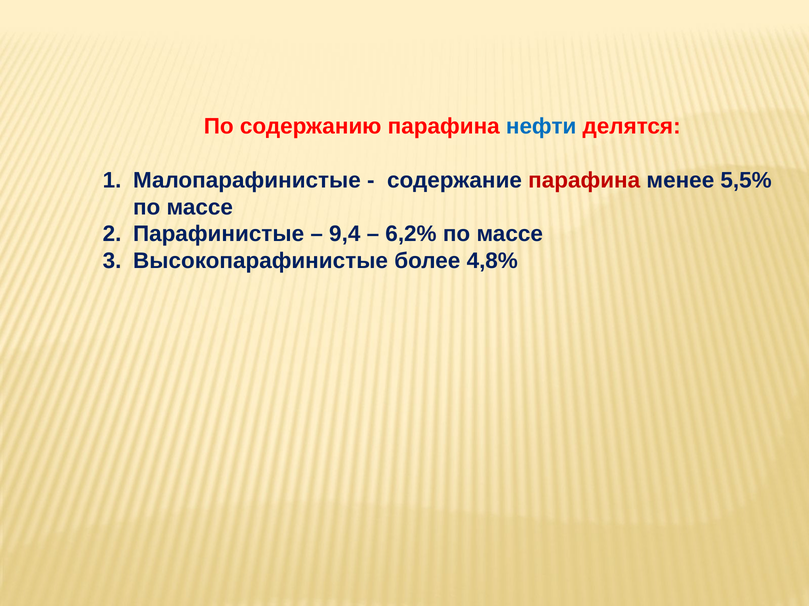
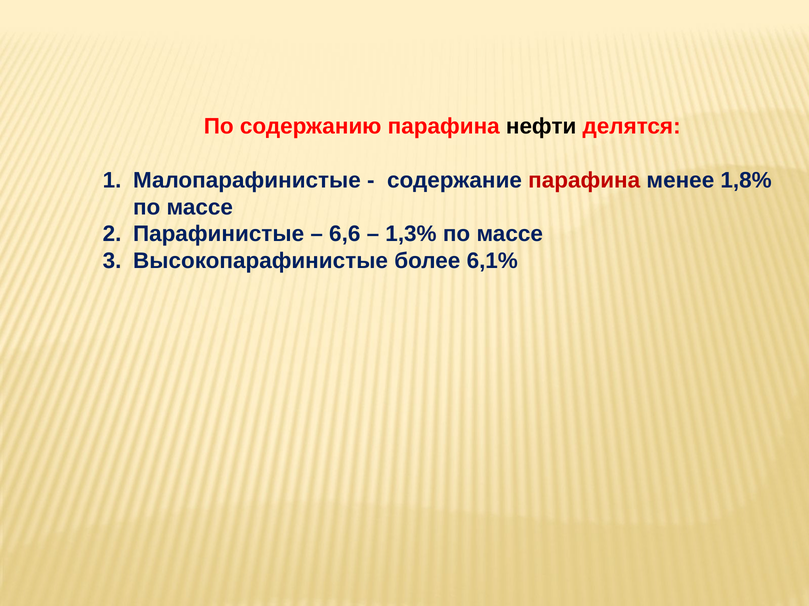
нефти colour: blue -> black
5,5%: 5,5% -> 1,8%
9,4: 9,4 -> 6,6
6,2%: 6,2% -> 1,3%
4,8%: 4,8% -> 6,1%
